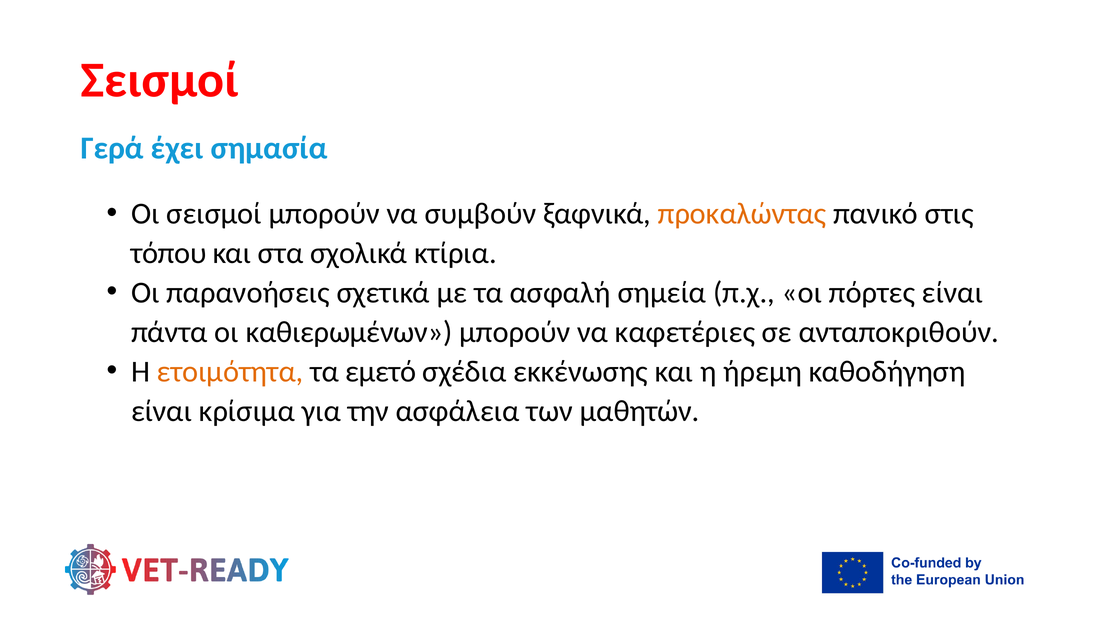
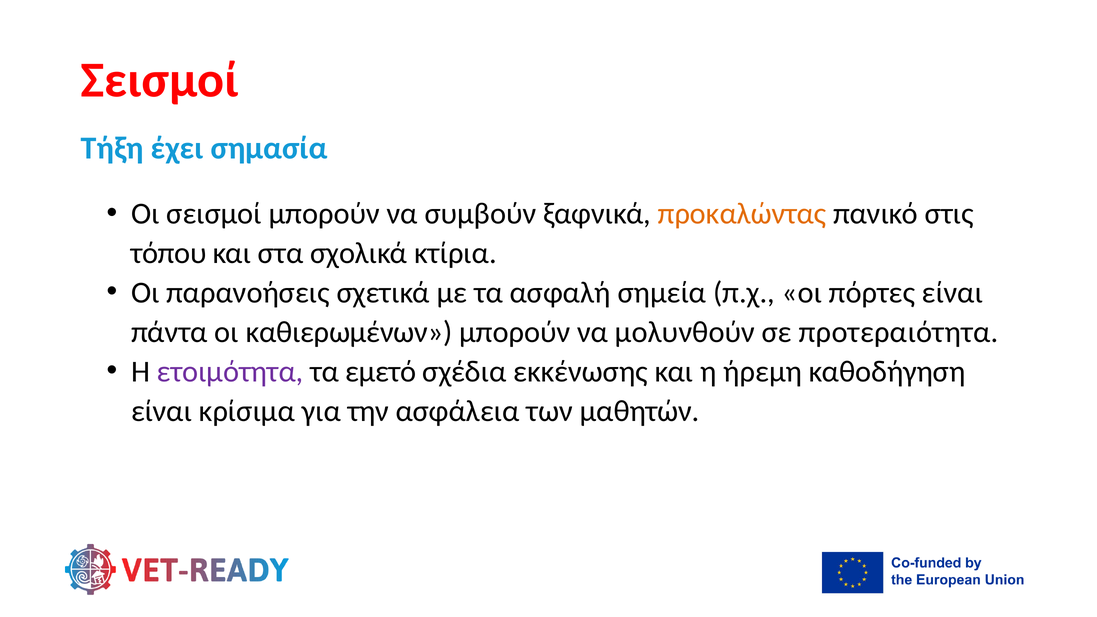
Γερά: Γερά -> Τήξη
καφετέριες: καφετέριες -> μολυνθούν
ανταποκριθούν: ανταποκριθούν -> προτεραιότητα
ετοιμότητα colour: orange -> purple
